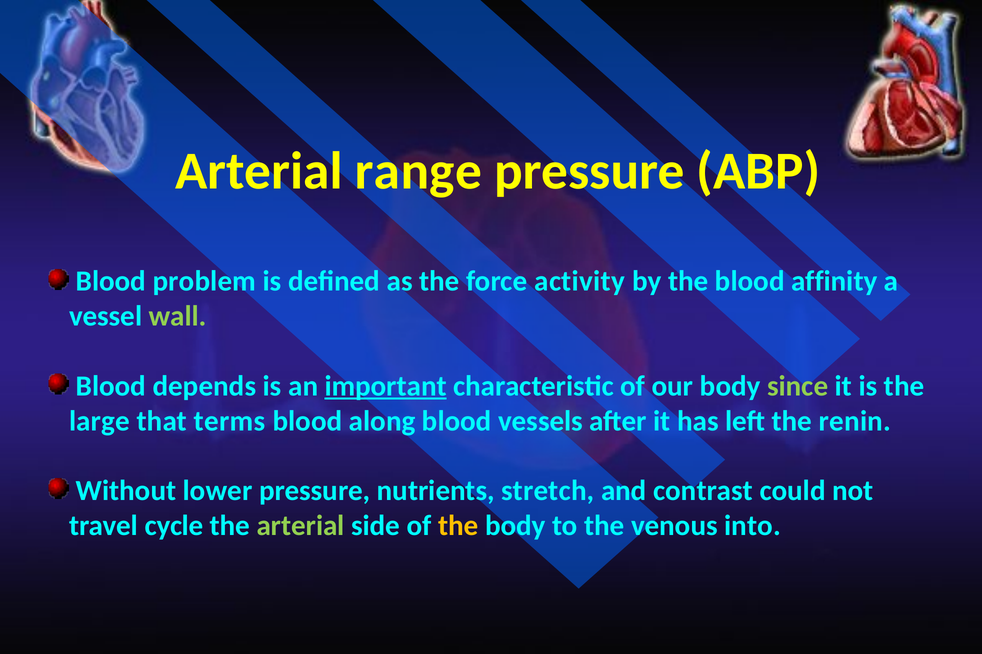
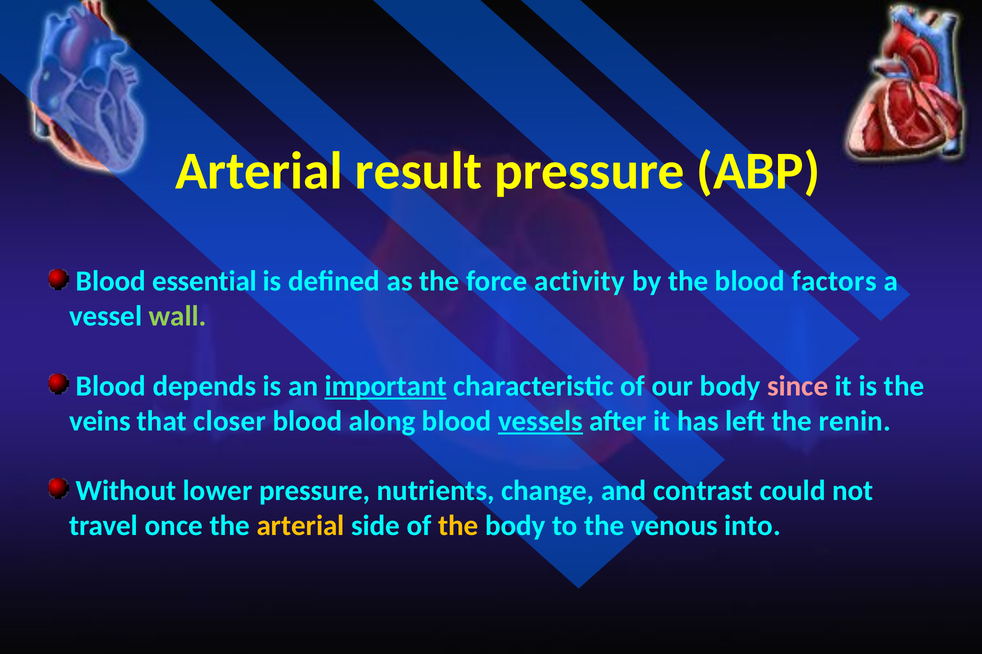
range: range -> result
problem: problem -> essential
affinity: affinity -> factors
since colour: light green -> pink
large: large -> veins
terms: terms -> closer
vessels underline: none -> present
stretch: stretch -> change
cycle: cycle -> once
arterial at (301, 526) colour: light green -> yellow
